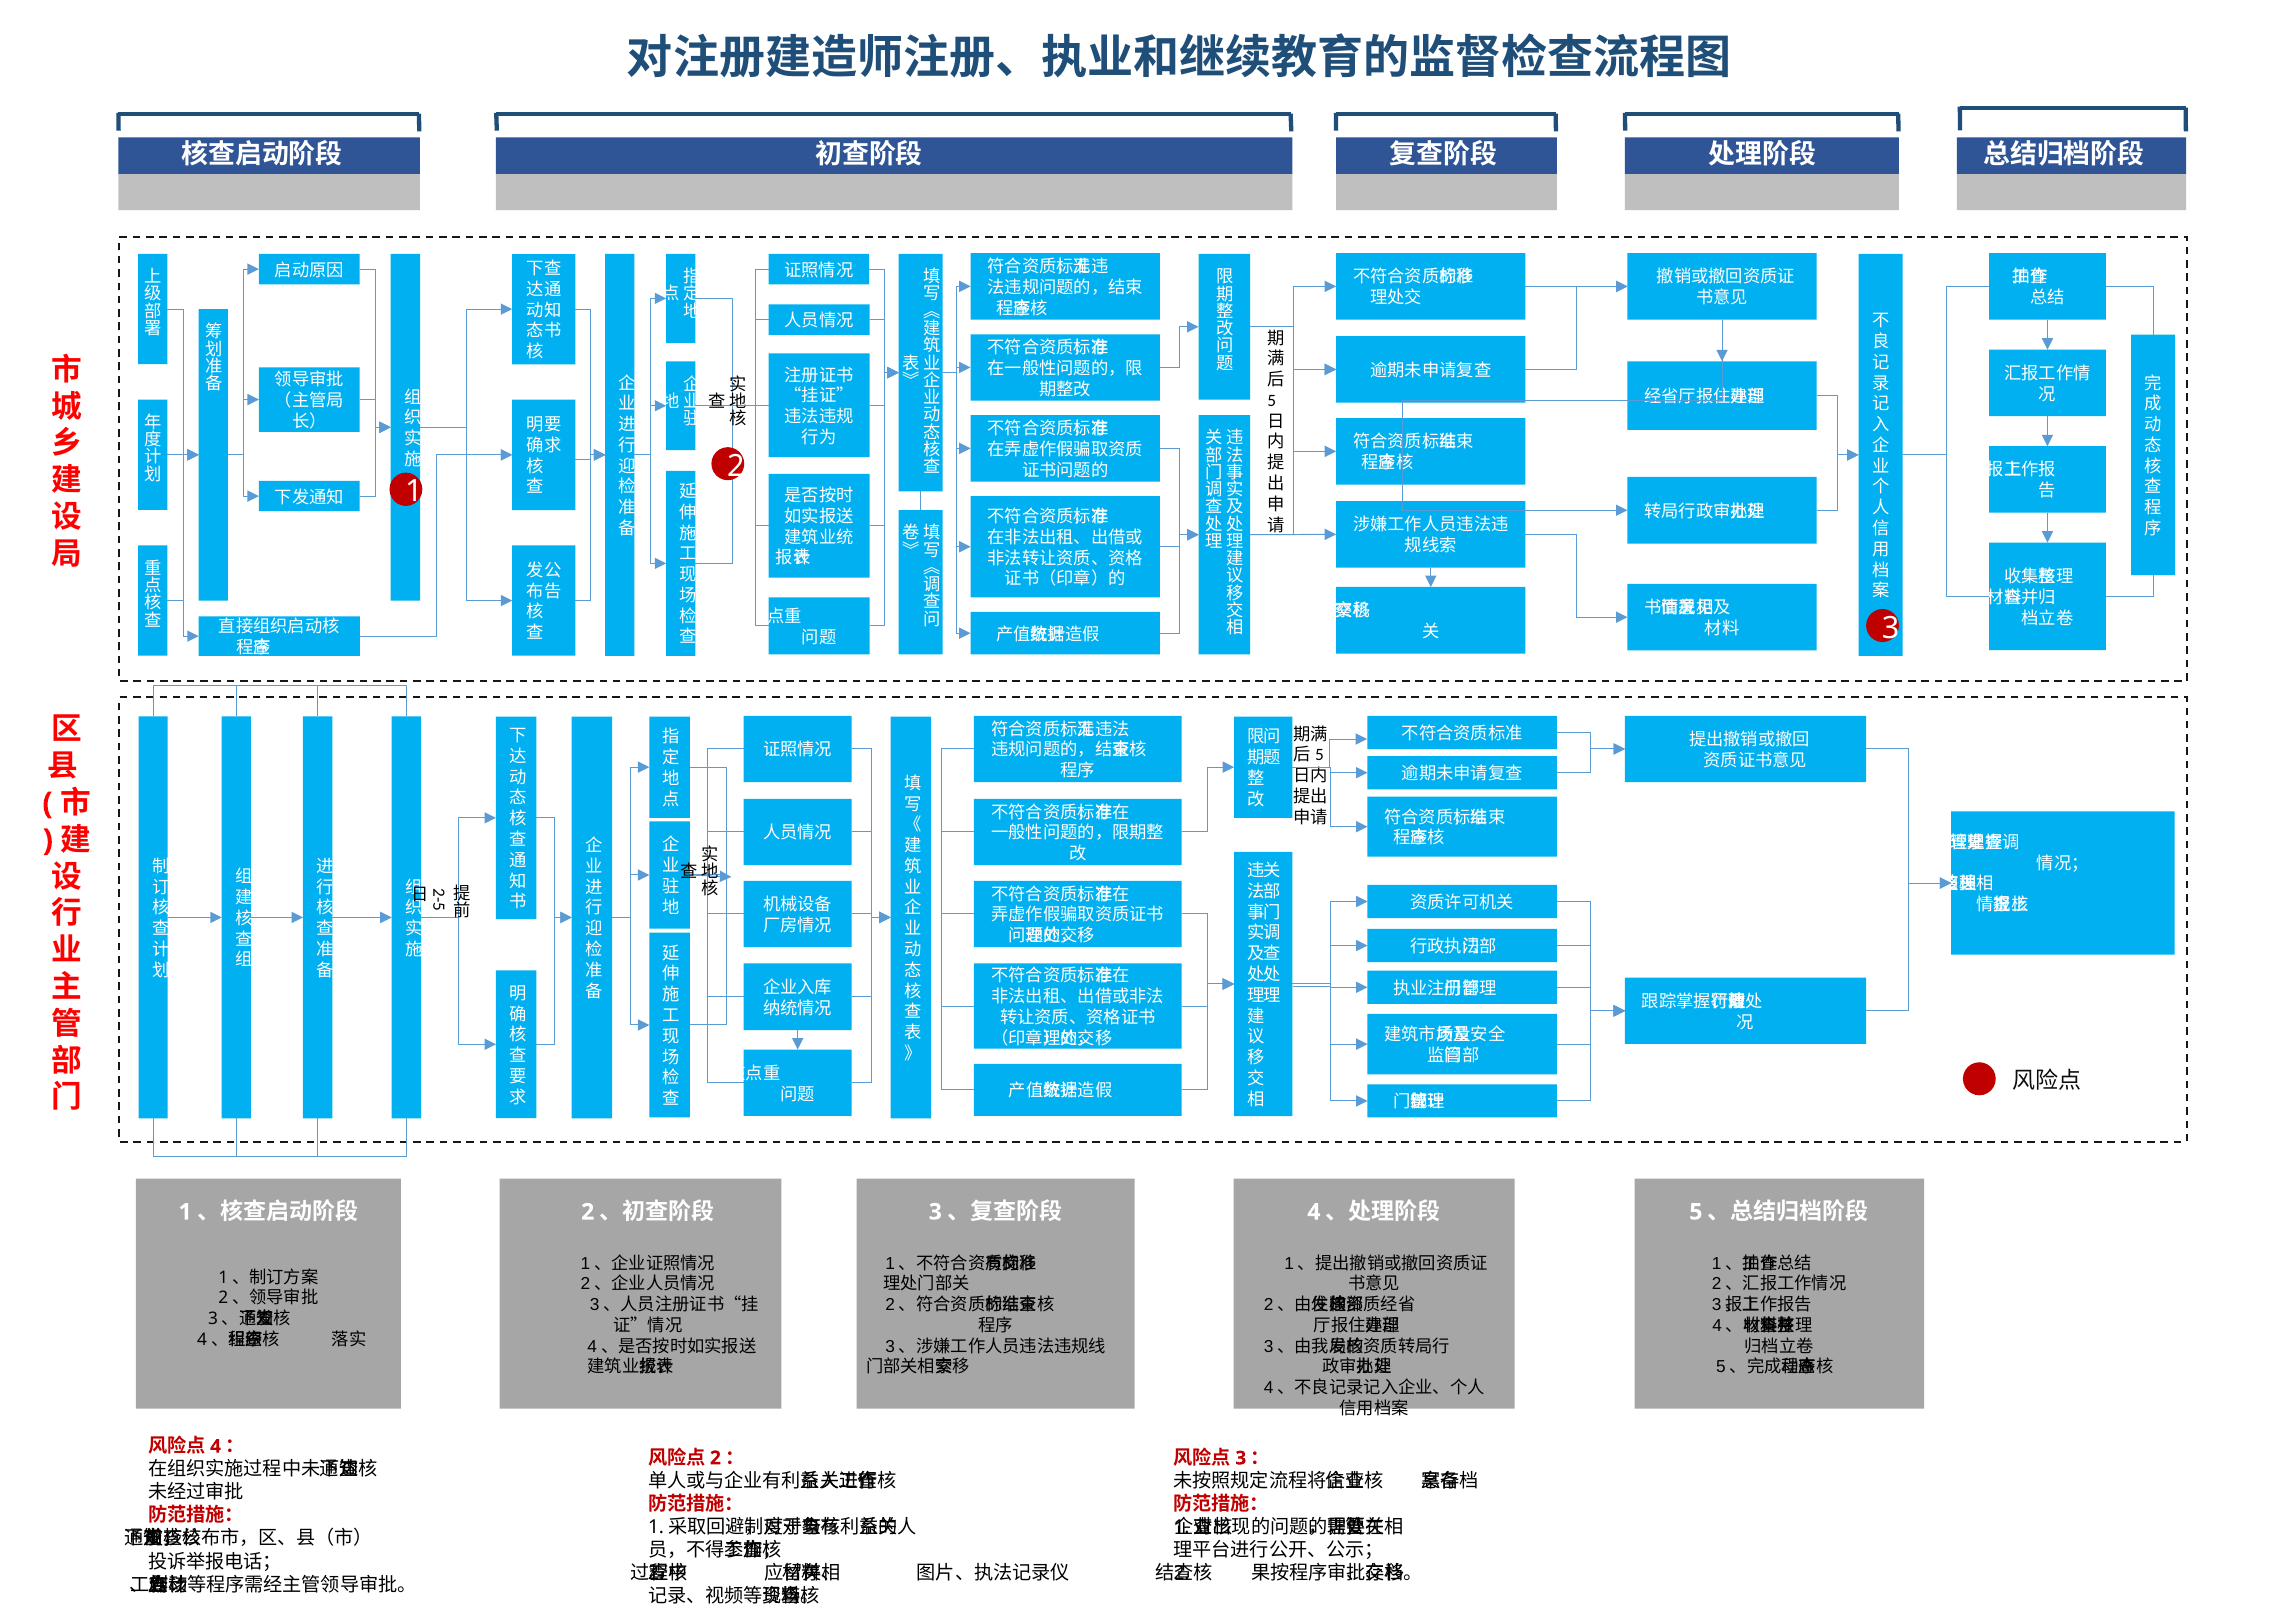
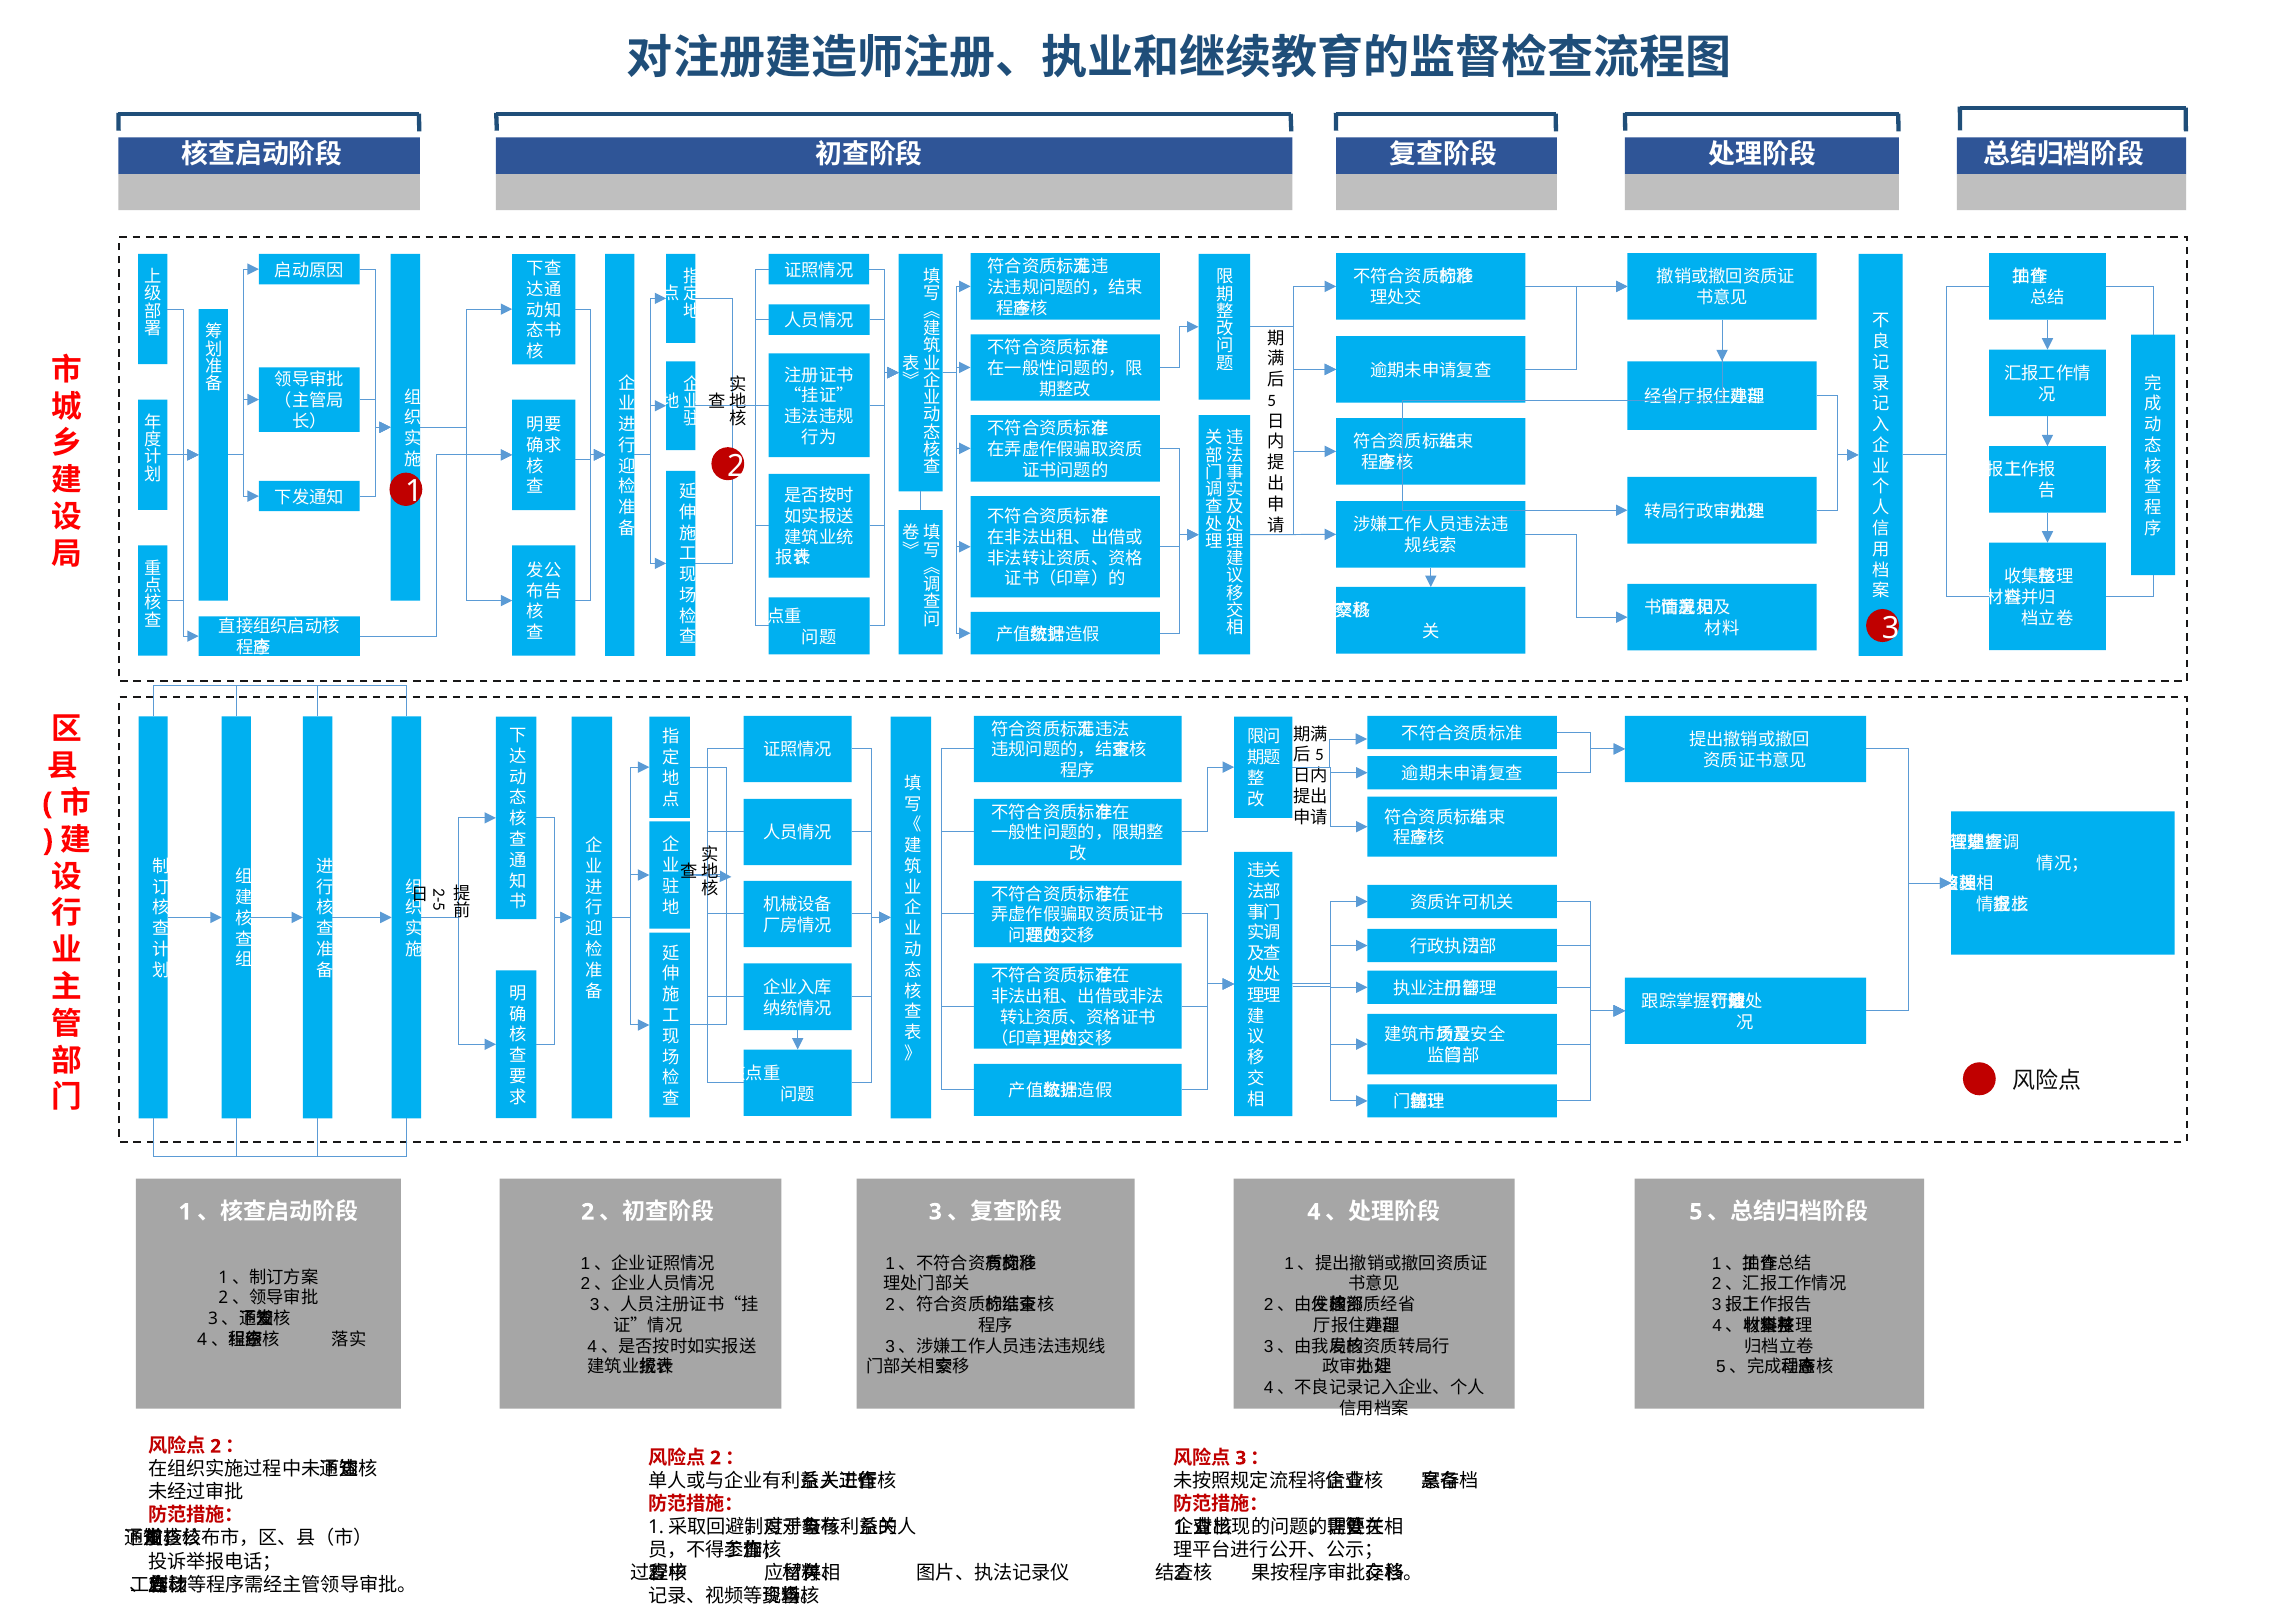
4 at (216, 1446): 4 -> 2
